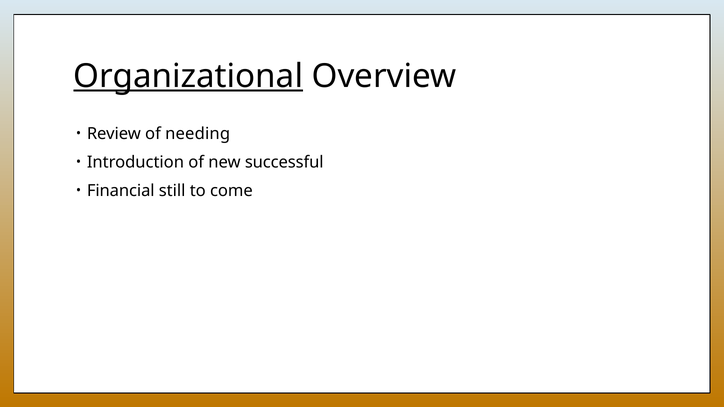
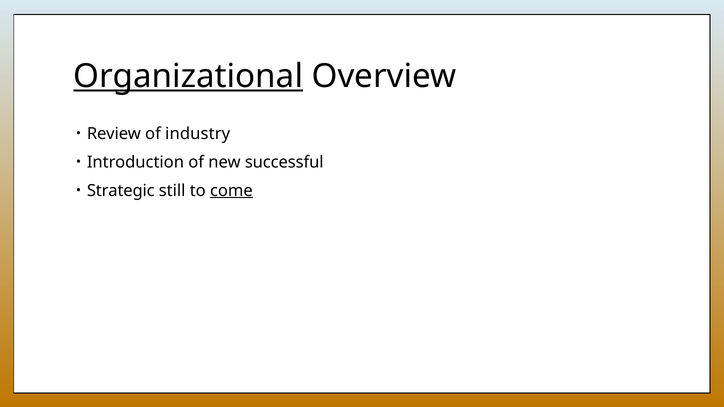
needing: needing -> industry
Financial: Financial -> Strategic
come underline: none -> present
